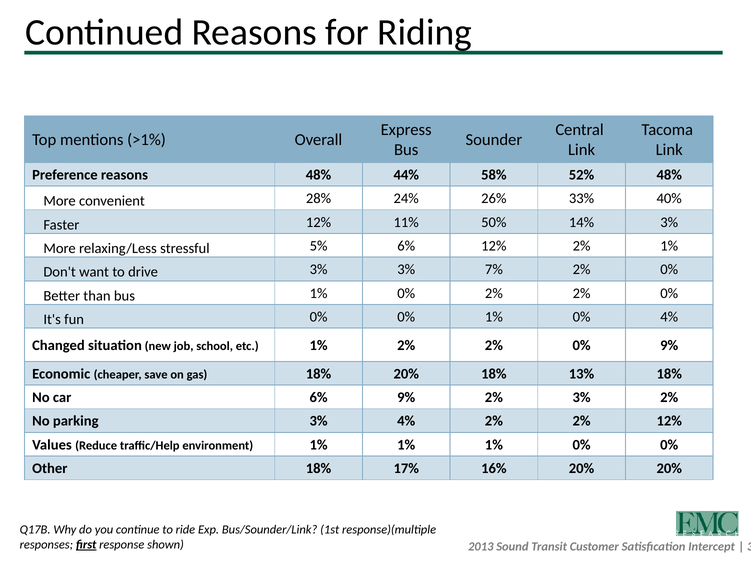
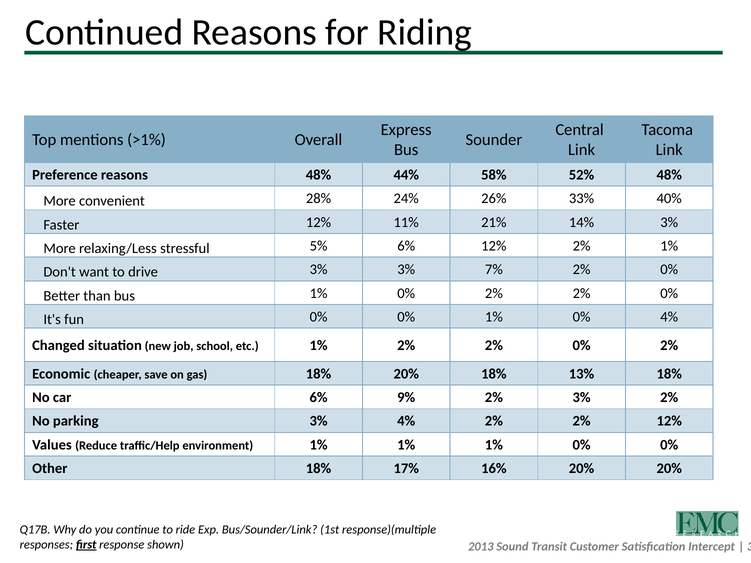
50%: 50% -> 21%
2% 0% 9%: 9% -> 2%
